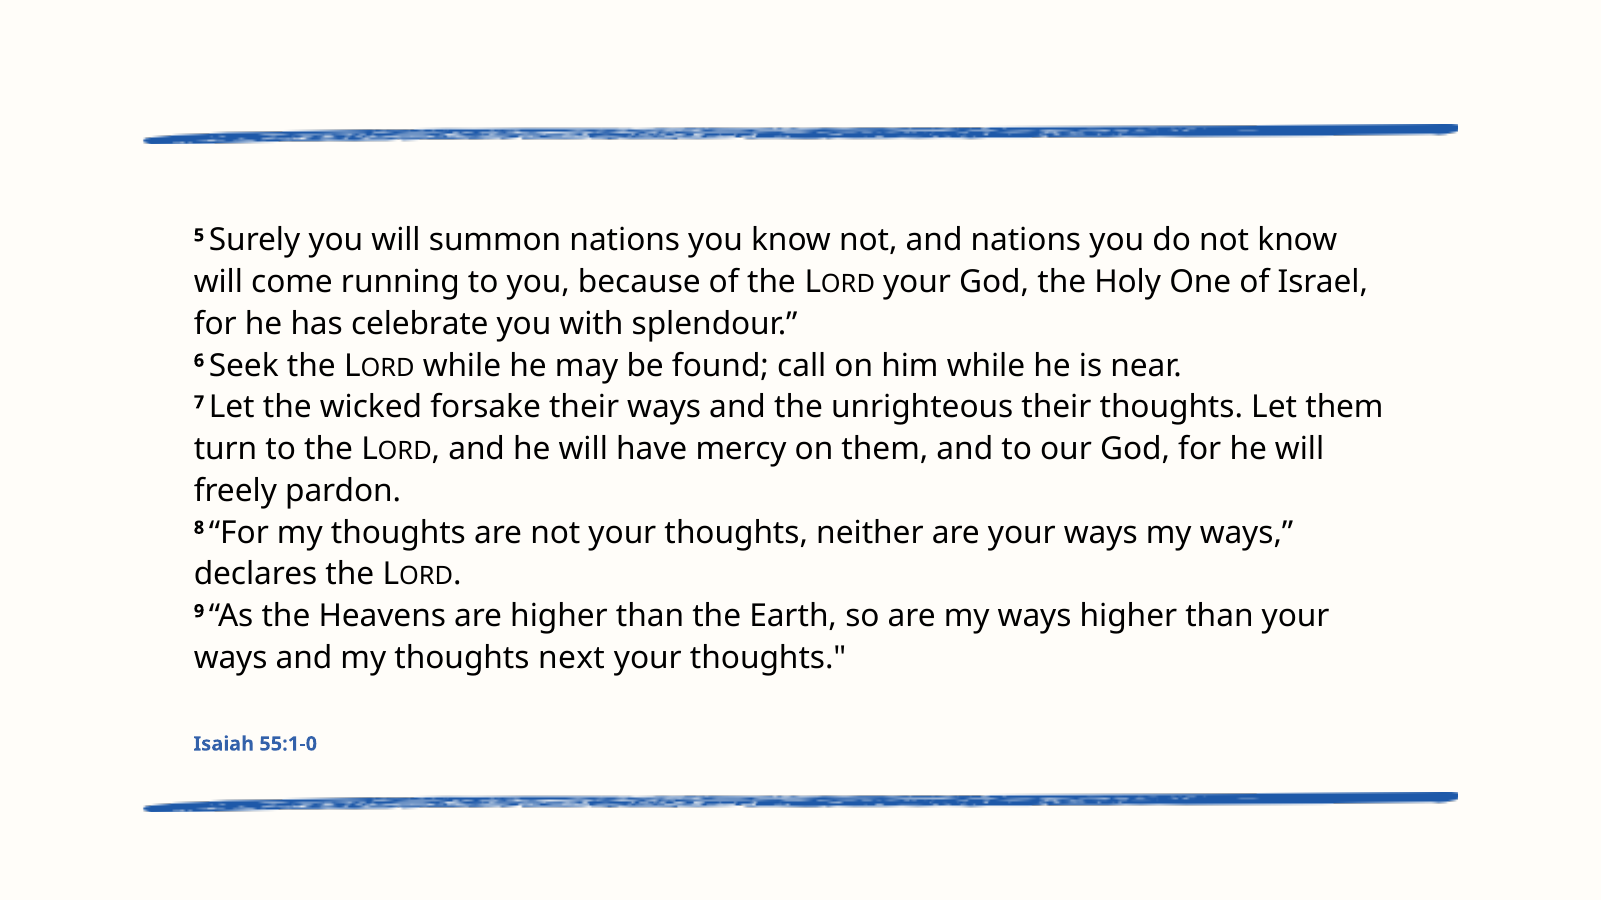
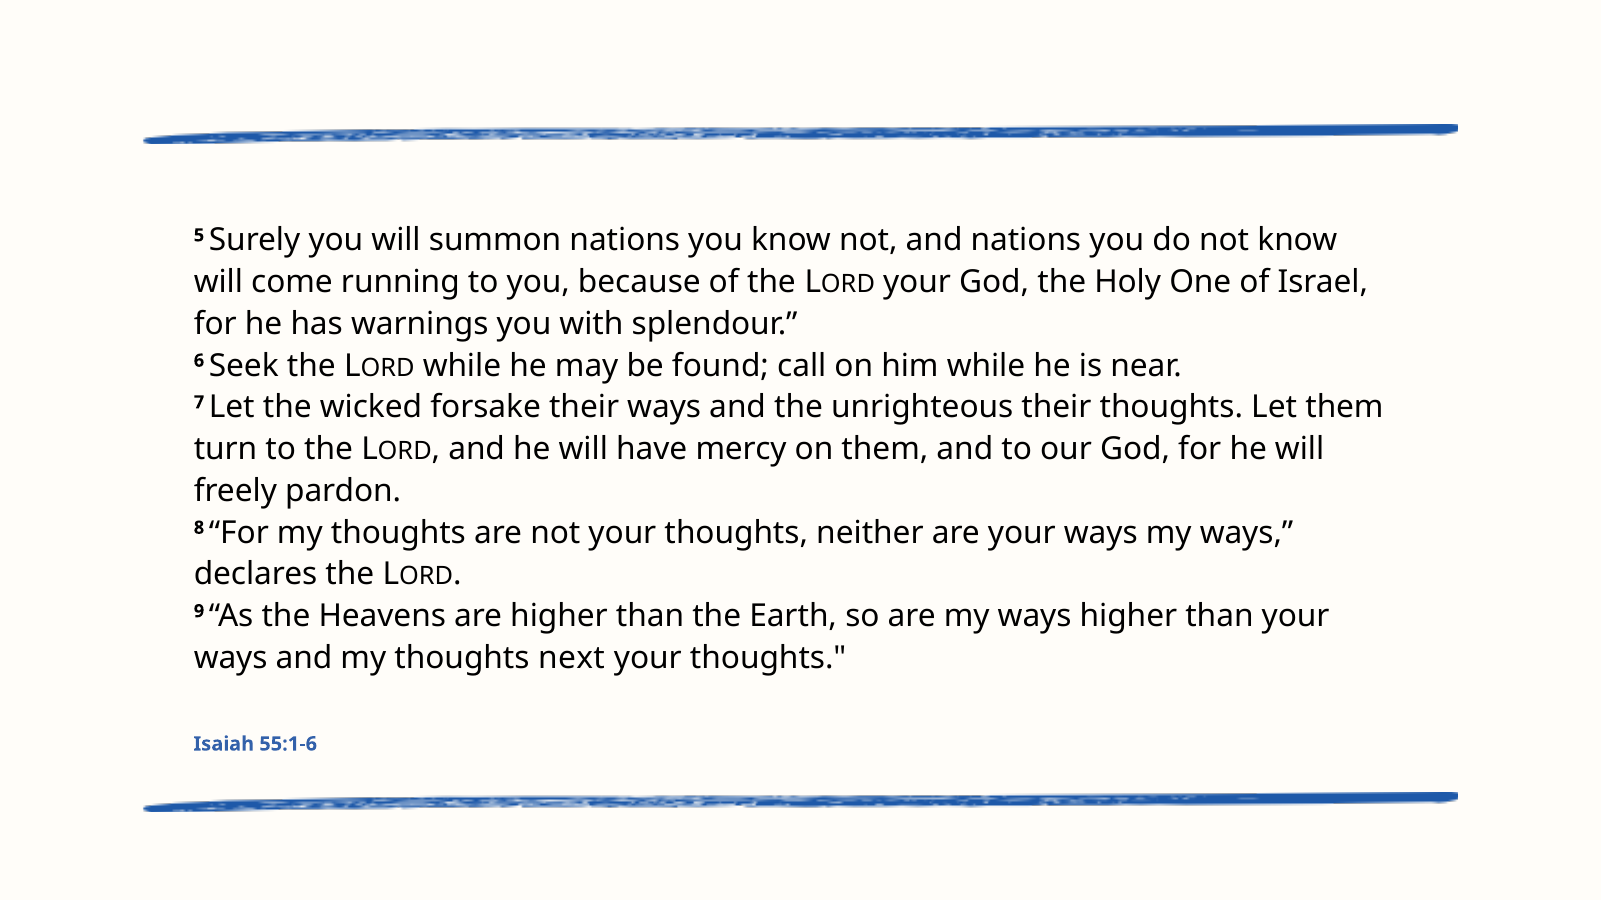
celebrate: celebrate -> warnings
55:1-0: 55:1-0 -> 55:1-6
